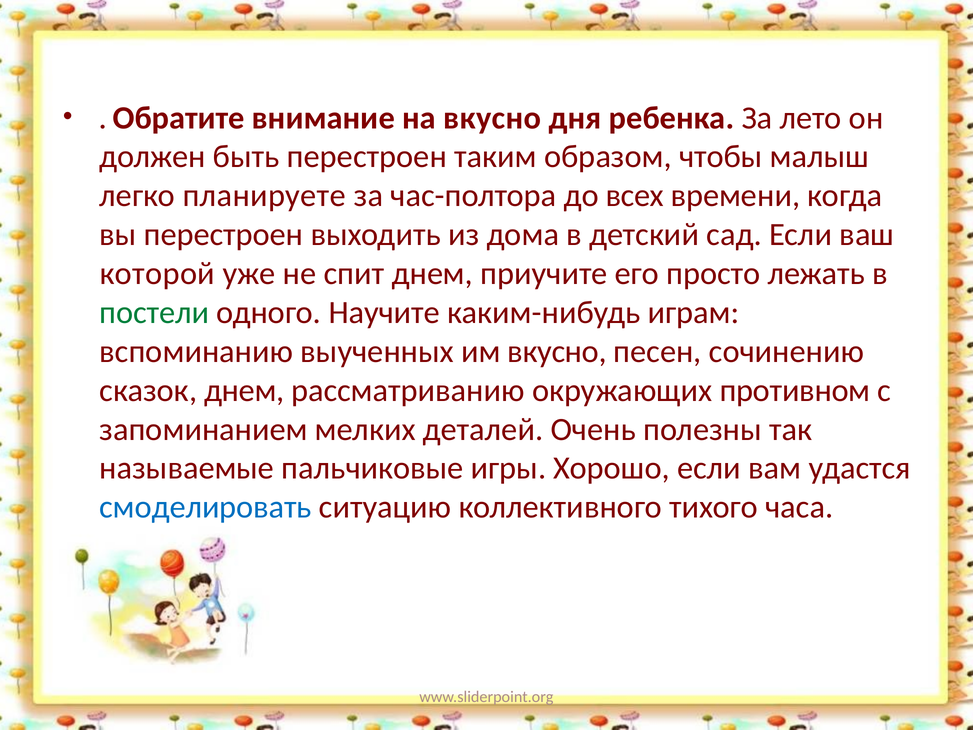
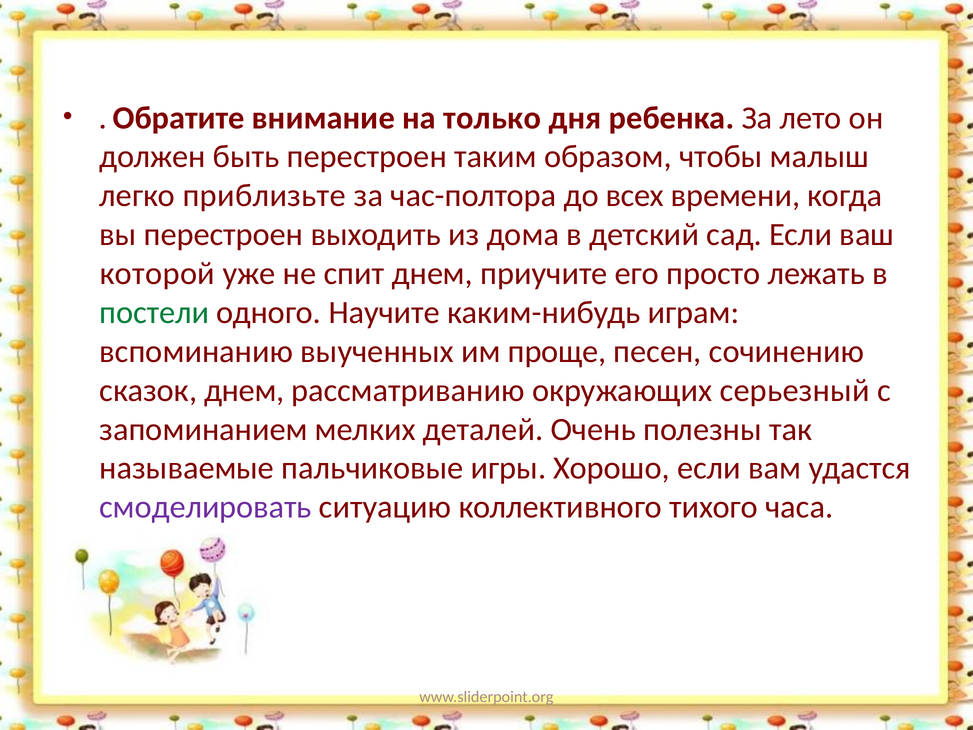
на вкусно: вкусно -> только
планируете: планируете -> приблизьте
им вкусно: вкусно -> проще
противном: противном -> серьезный
смоделировать colour: blue -> purple
